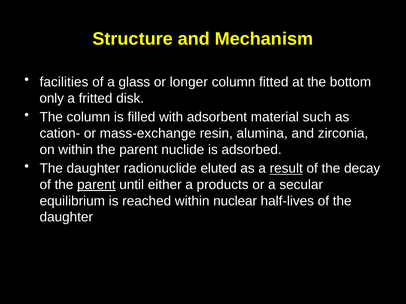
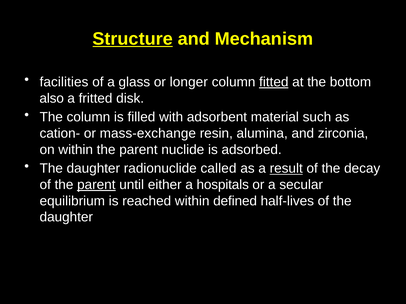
Structure underline: none -> present
fitted underline: none -> present
only: only -> also
eluted: eluted -> called
products: products -> hospitals
nuclear: nuclear -> defined
